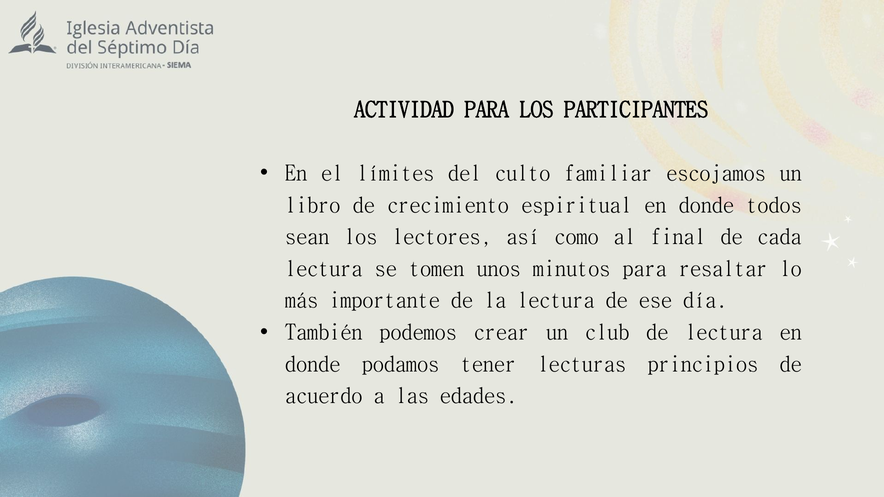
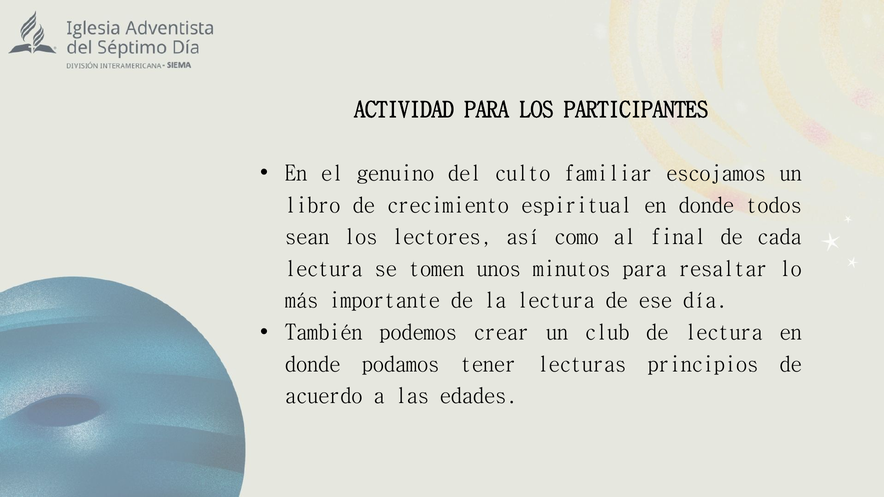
límites: límites -> genuino
